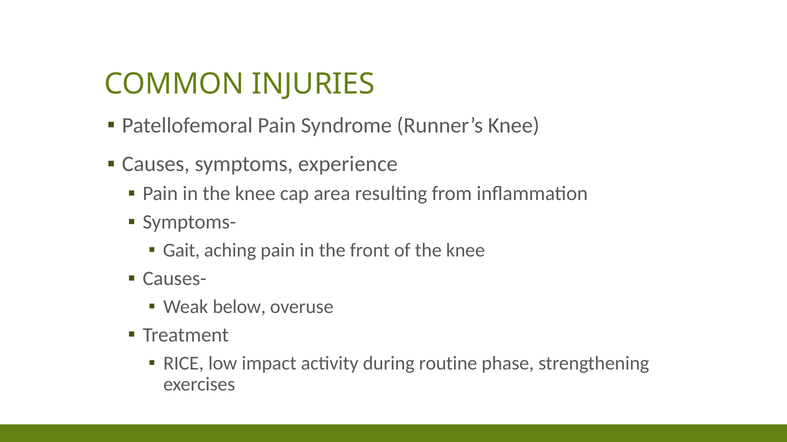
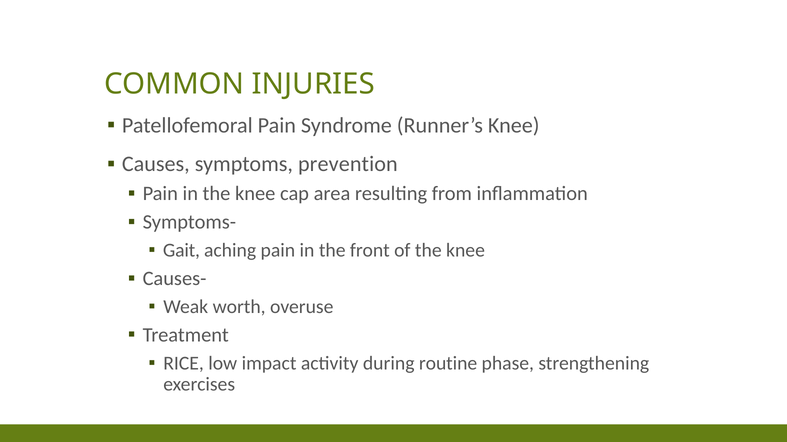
experience: experience -> prevention
below: below -> worth
